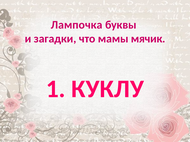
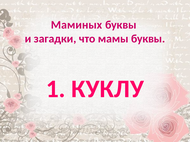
Лампочка: Лампочка -> Маминых
мамы мячик: мячик -> буквы
